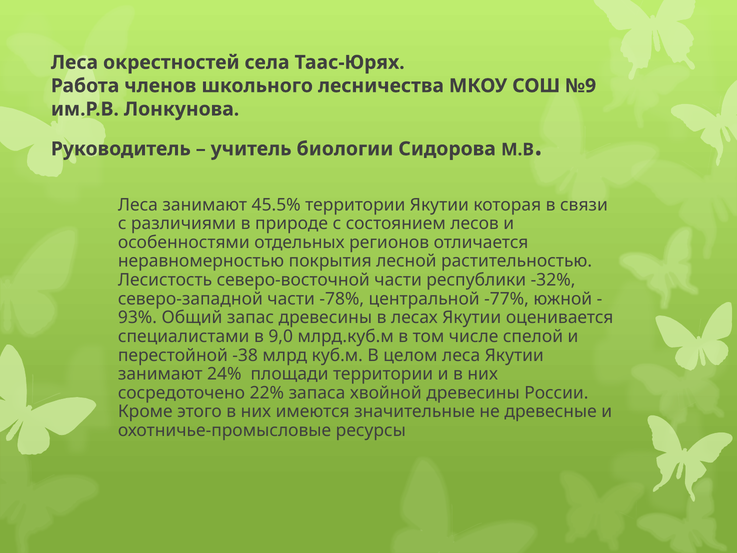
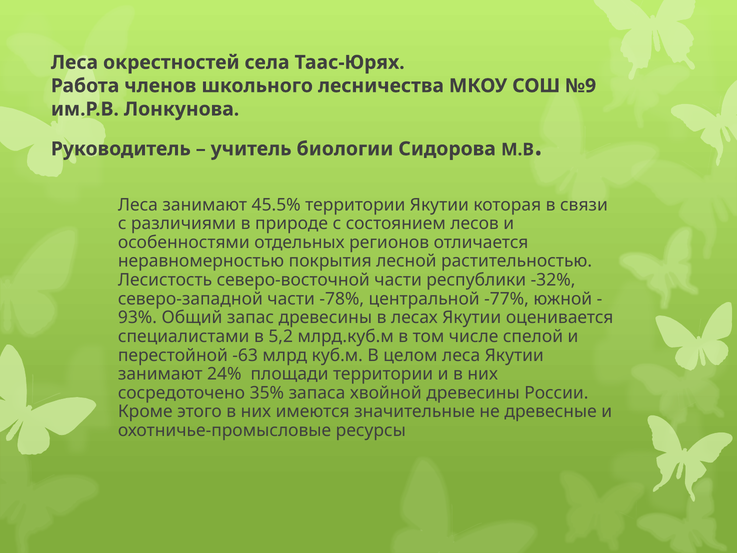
9,0: 9,0 -> 5,2
-38: -38 -> -63
22%: 22% -> 35%
